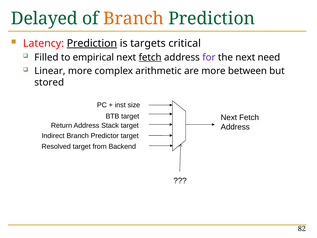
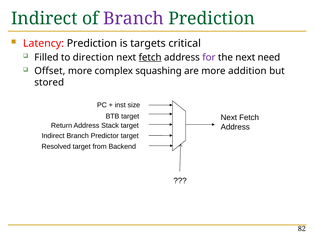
Delayed at (44, 19): Delayed -> Indirect
Branch at (134, 19) colour: orange -> purple
Prediction at (92, 43) underline: present -> none
empirical: empirical -> direction
Linear: Linear -> Offset
arithmetic: arithmetic -> squashing
between: between -> addition
